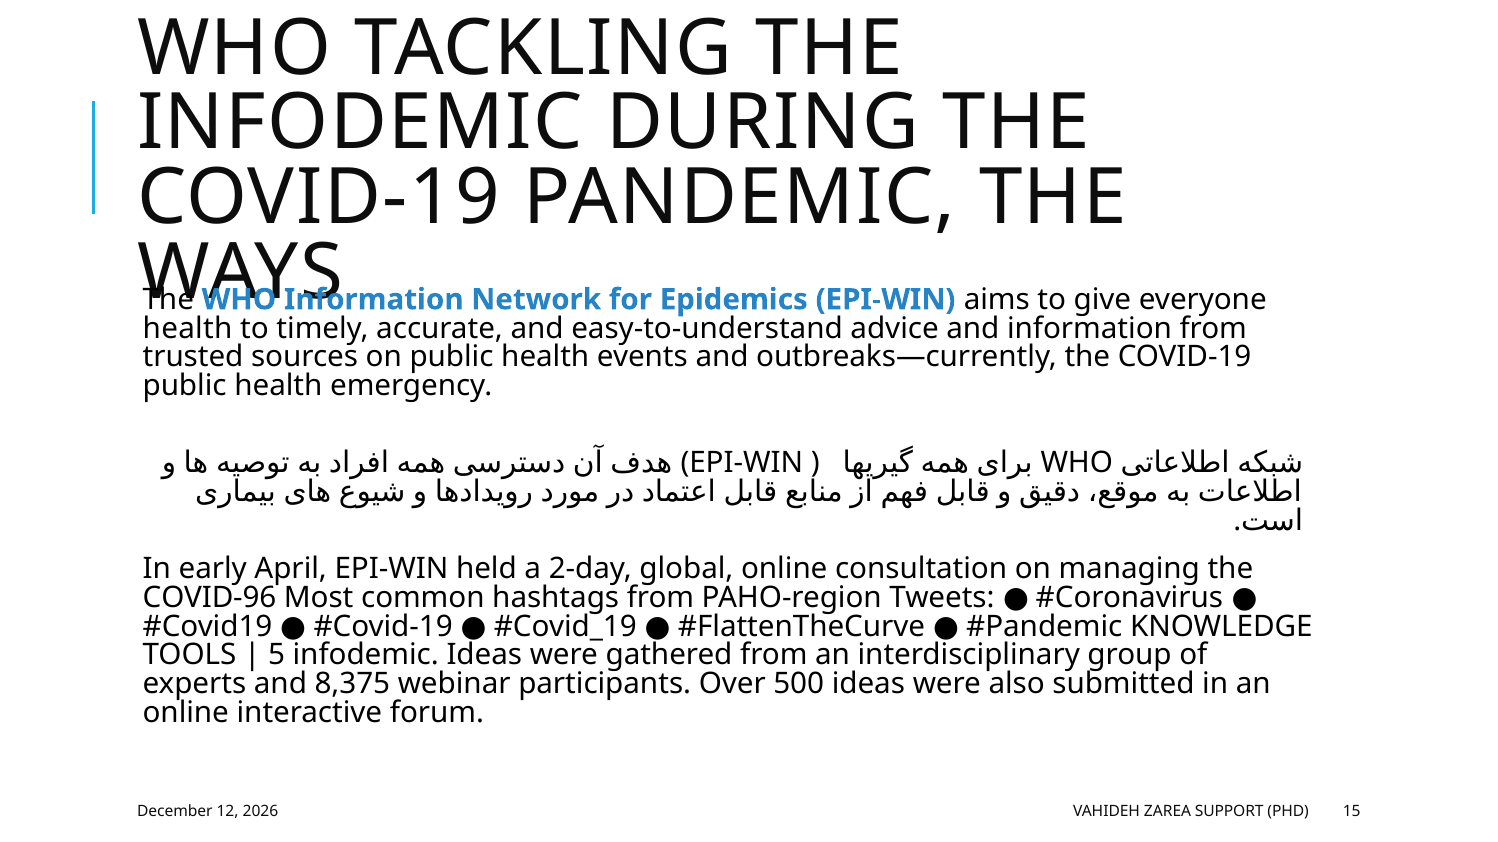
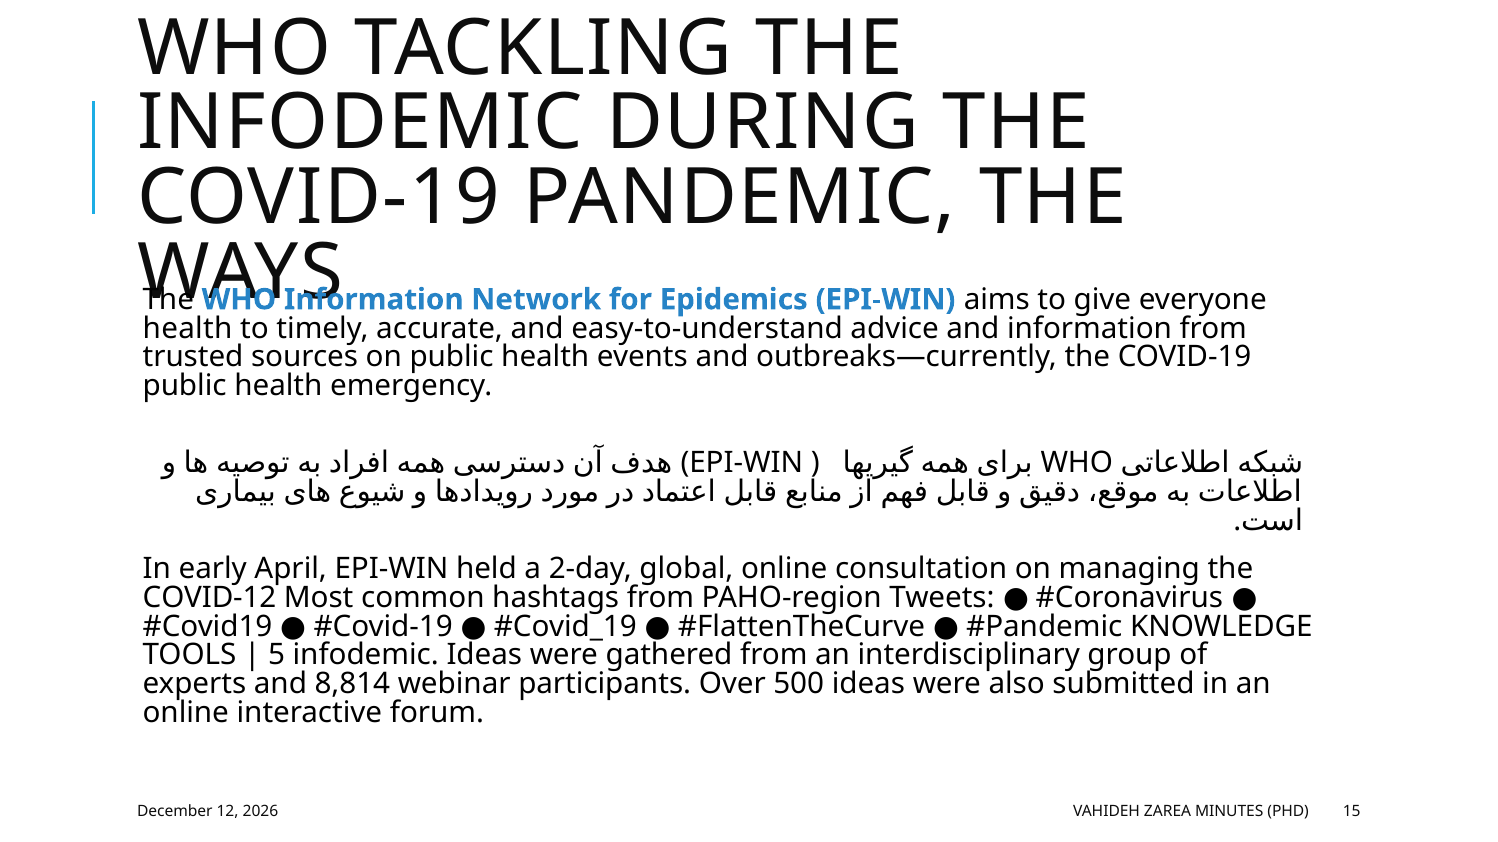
COVID-96: COVID-96 -> COVID-12
8,375: 8,375 -> 8,814
SUPPORT: SUPPORT -> MINUTES
